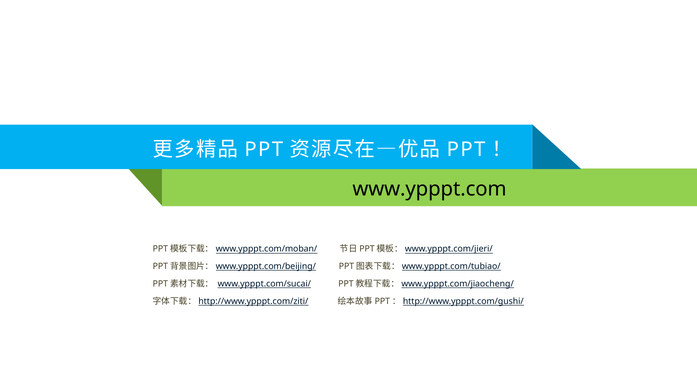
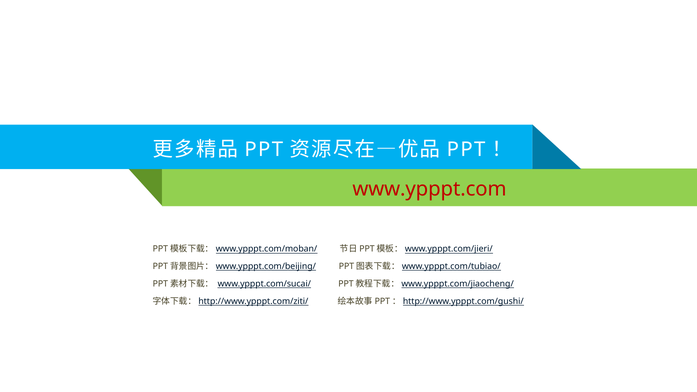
www.ypppt.com colour: black -> red
